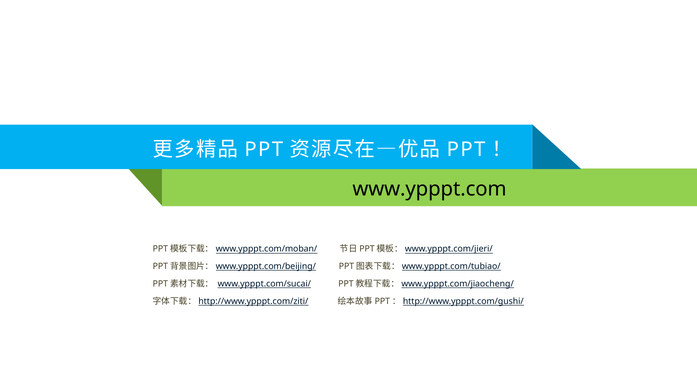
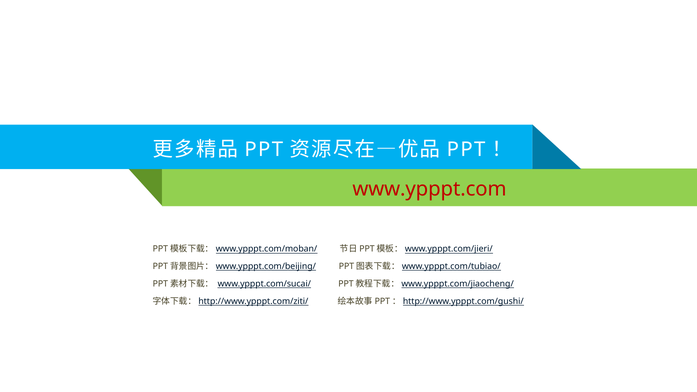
www.ypppt.com colour: black -> red
